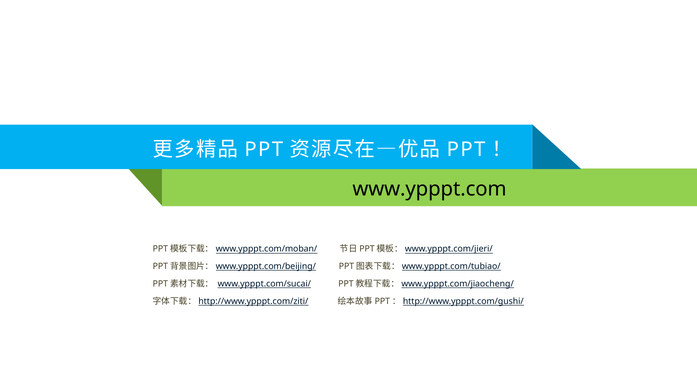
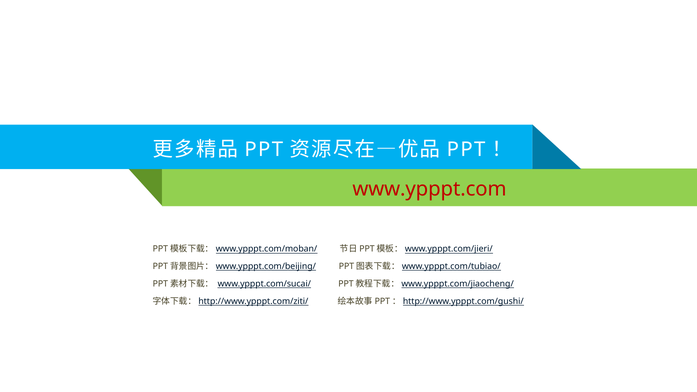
www.ypppt.com colour: black -> red
